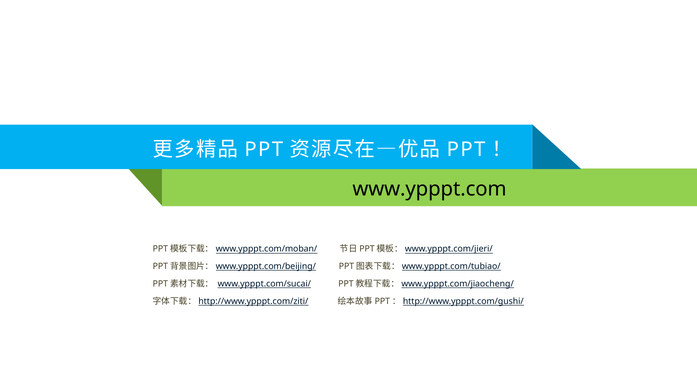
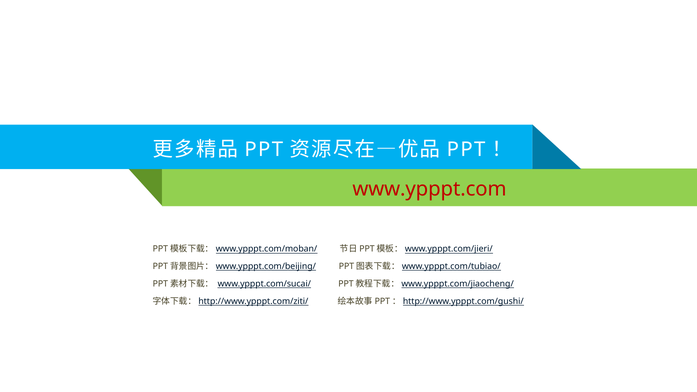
www.ypppt.com colour: black -> red
